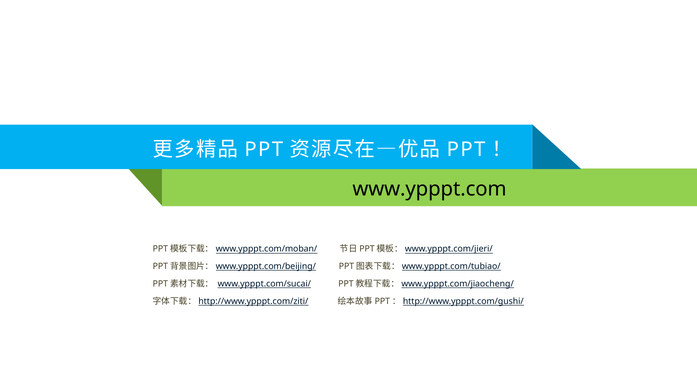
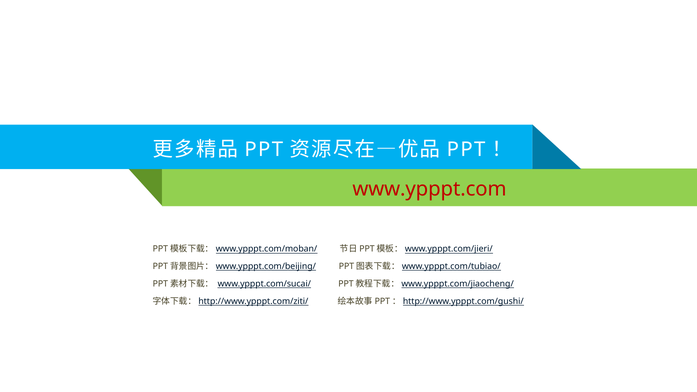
www.ypppt.com colour: black -> red
